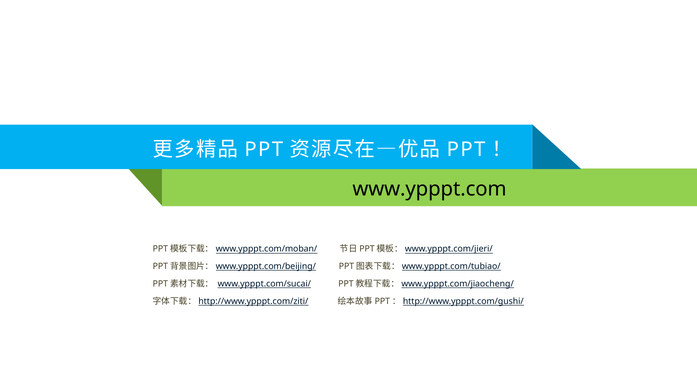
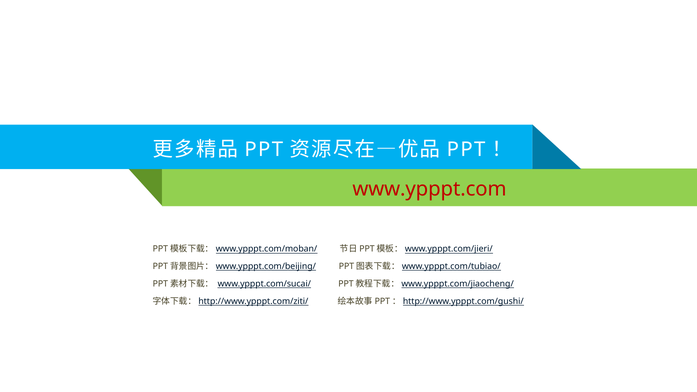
www.ypppt.com colour: black -> red
